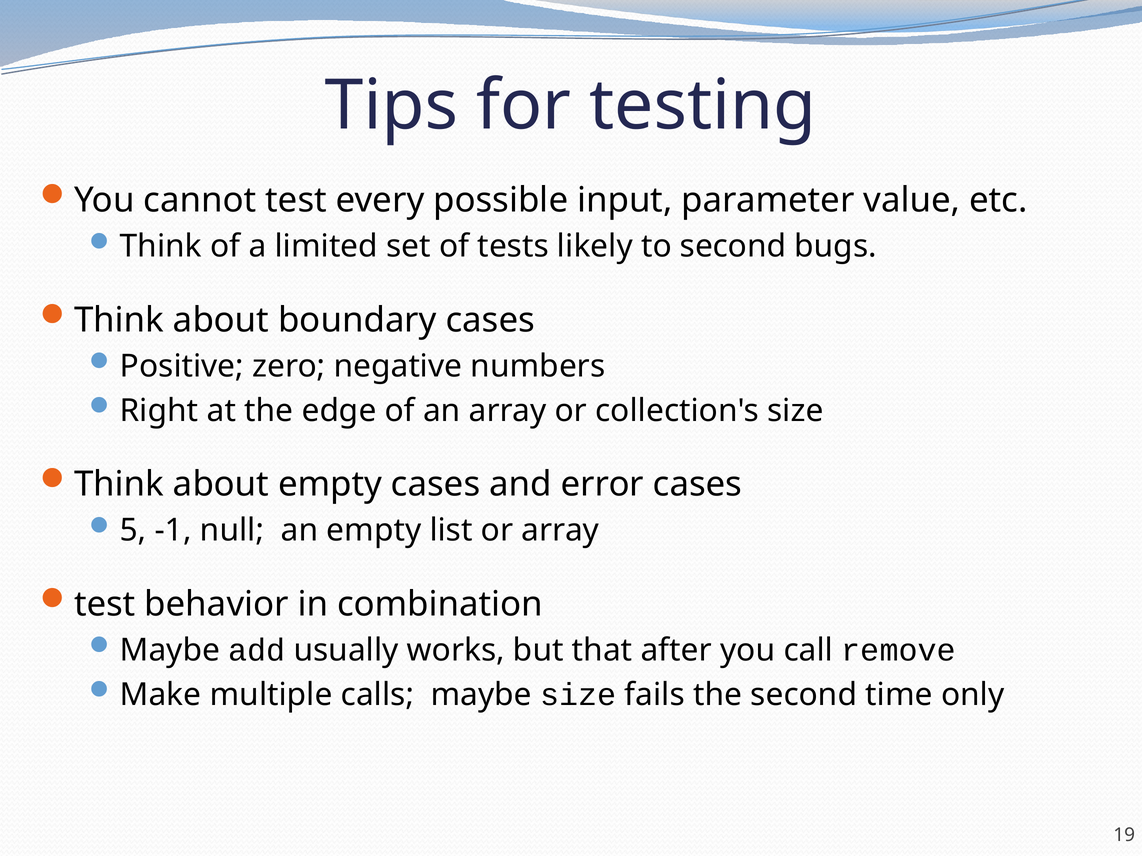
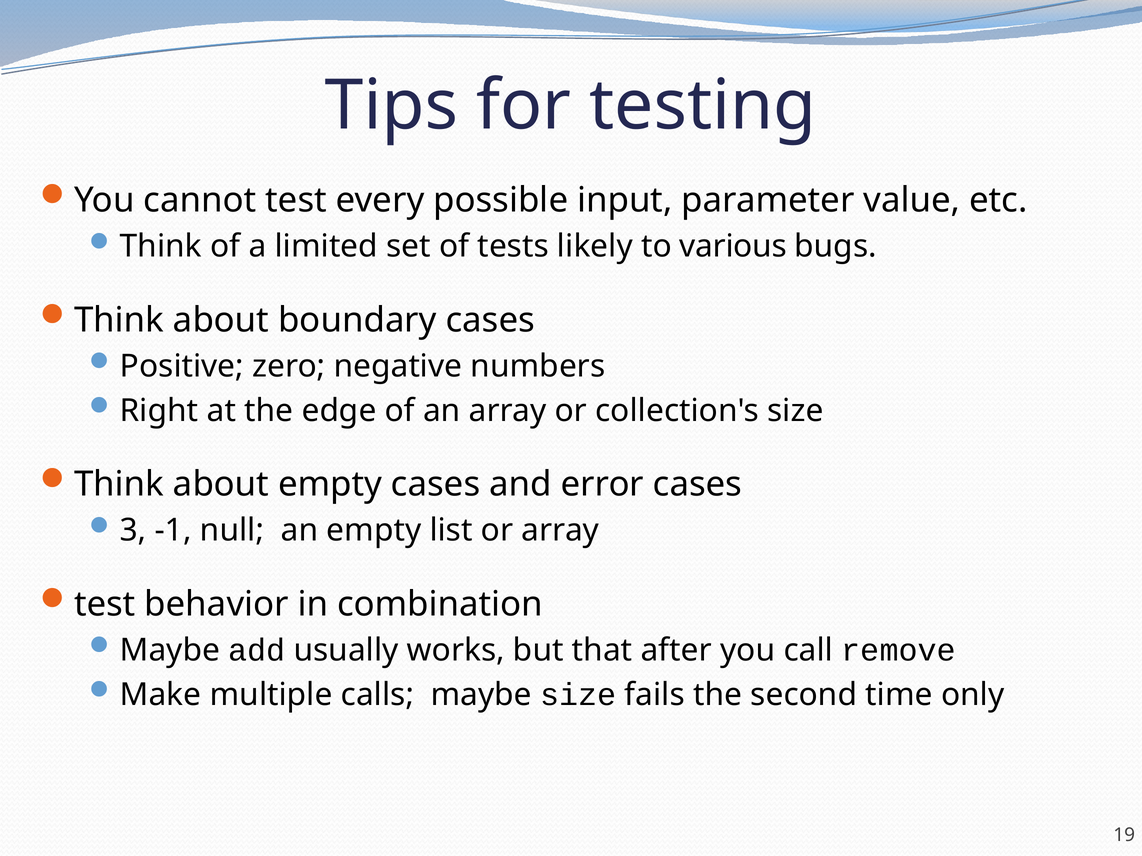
to second: second -> various
5: 5 -> 3
